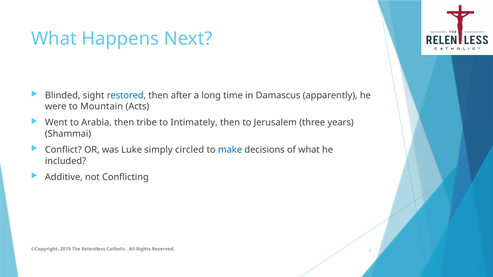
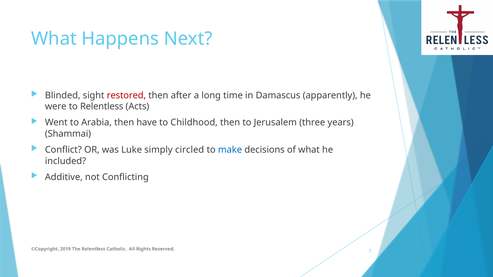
restored colour: blue -> red
to Mountain: Mountain -> Relentless
tribe: tribe -> have
Intimately: Intimately -> Childhood
